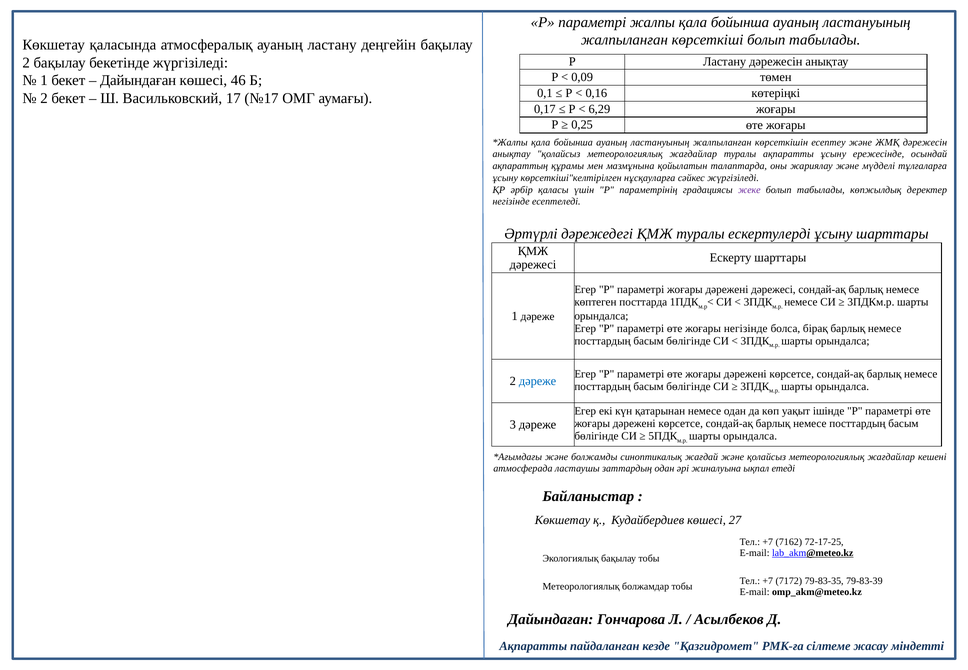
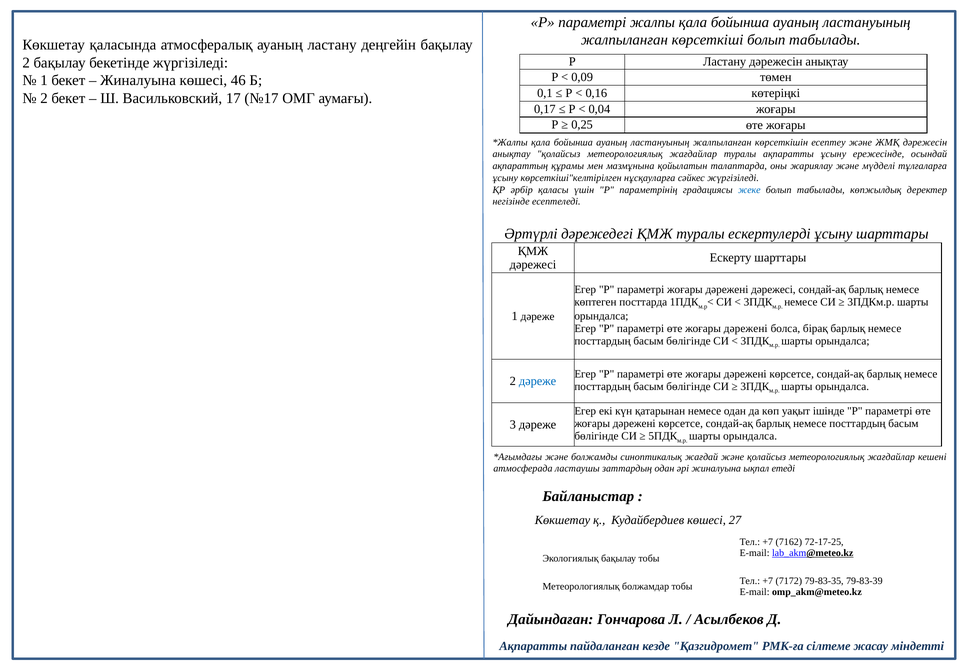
Дайындаған at (138, 81): Дайындаған -> Жиналуына
6,29: 6,29 -> 0,04
жеке colour: purple -> blue
негізінде at (746, 329): негізінде -> дәрежені
